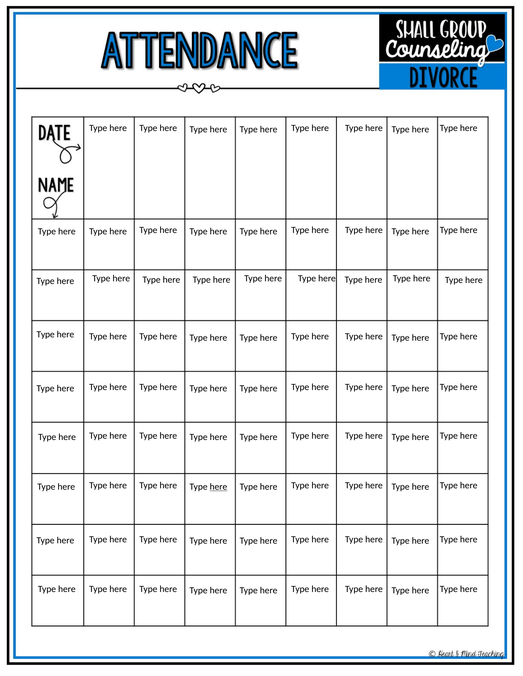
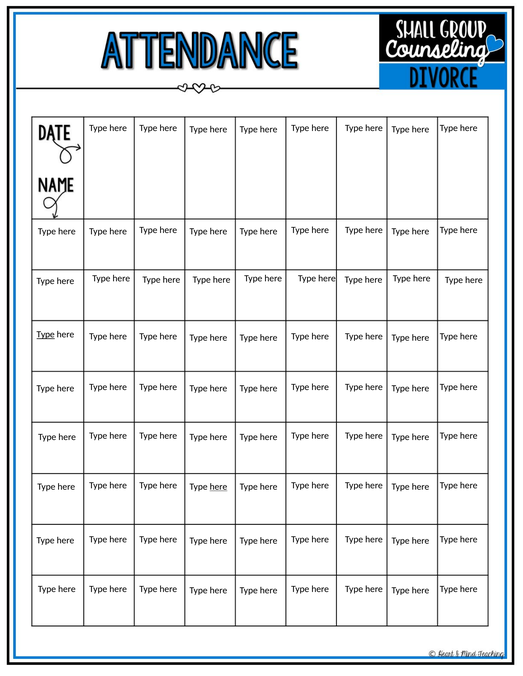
Type at (46, 335) underline: none -> present
